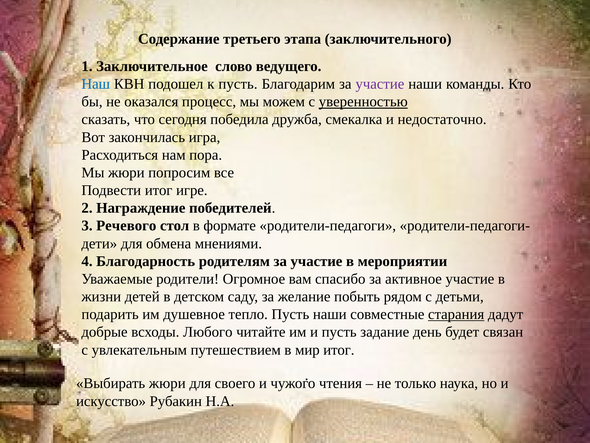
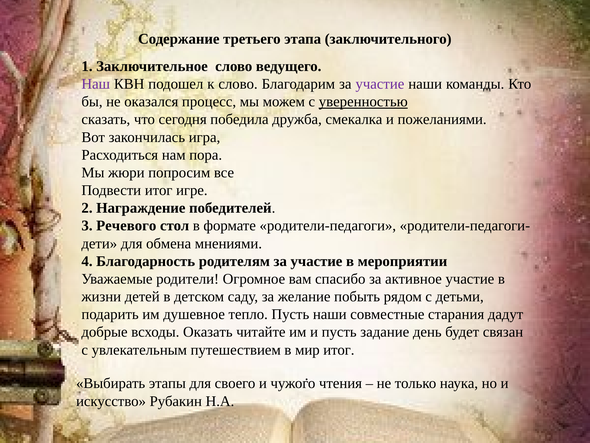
Наш colour: blue -> purple
к пусть: пусть -> слово
недостаточно: недостаточно -> пожеланиями
старания underline: present -> none
Любого: Любого -> Оказать
Выбирать жюри: жюри -> этапы
